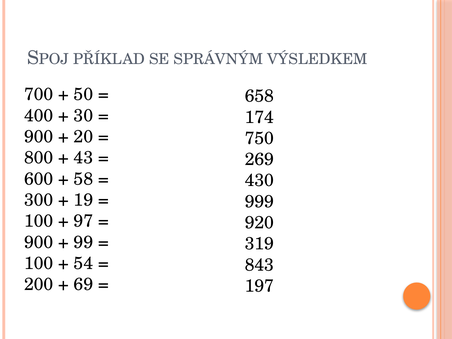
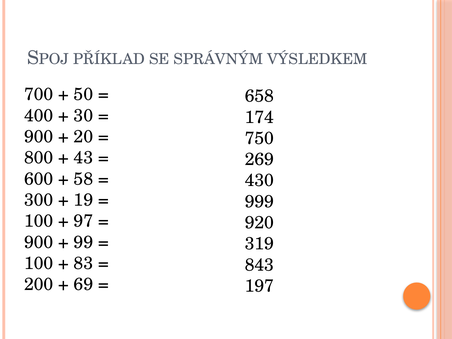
54: 54 -> 83
